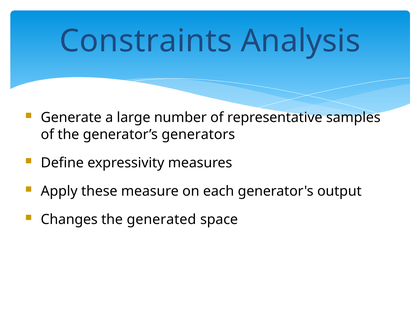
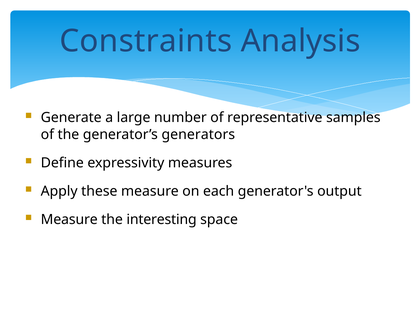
Changes at (69, 220): Changes -> Measure
generated: generated -> interesting
